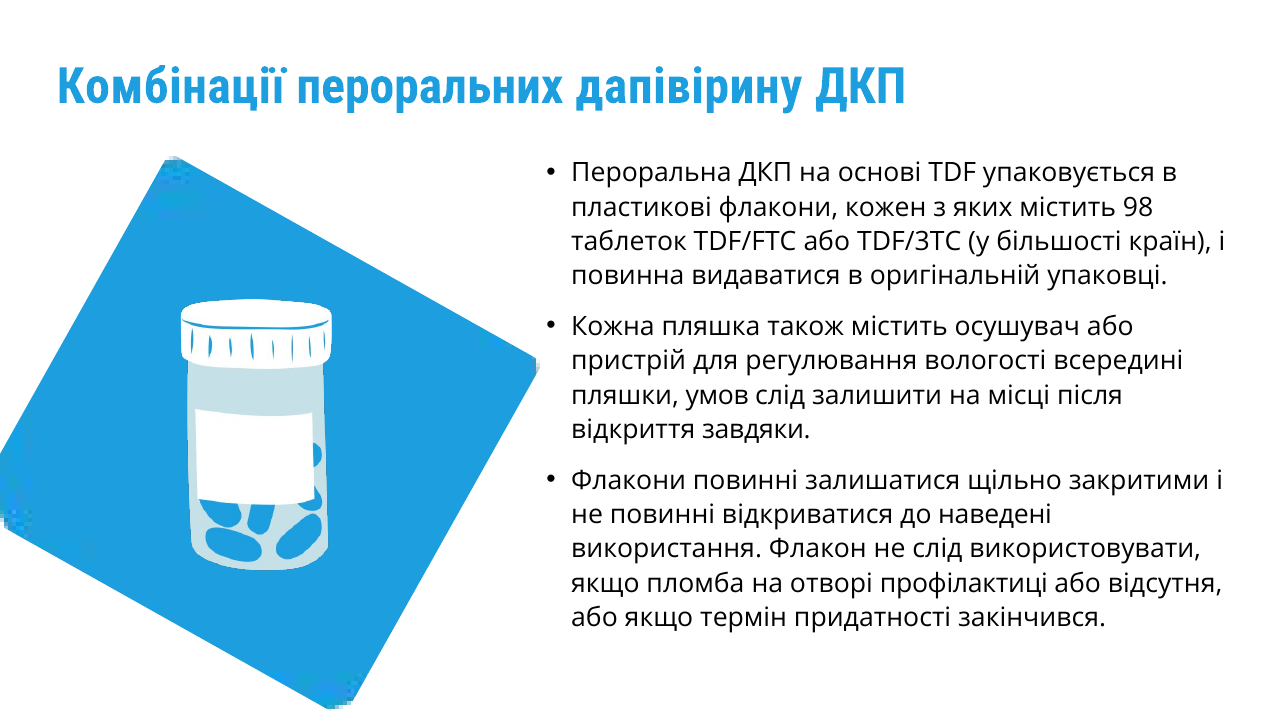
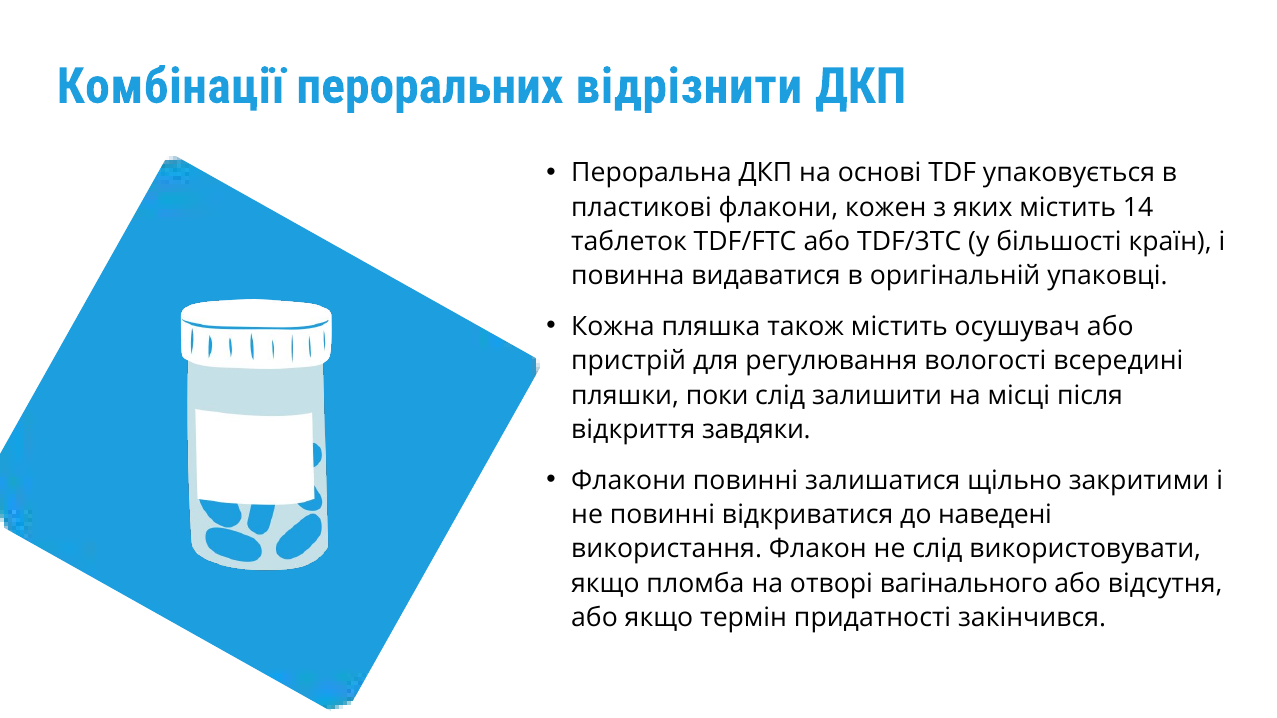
дапівірину: дапівірину -> відрізнити
98: 98 -> 14
умов: умов -> поки
профілактиці: профілактиці -> вагінального
